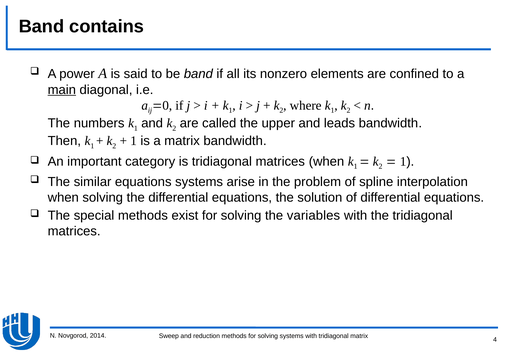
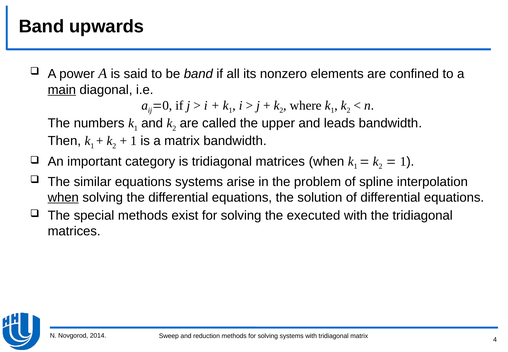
contains: contains -> upwards
when at (63, 197) underline: none -> present
variables: variables -> executed
